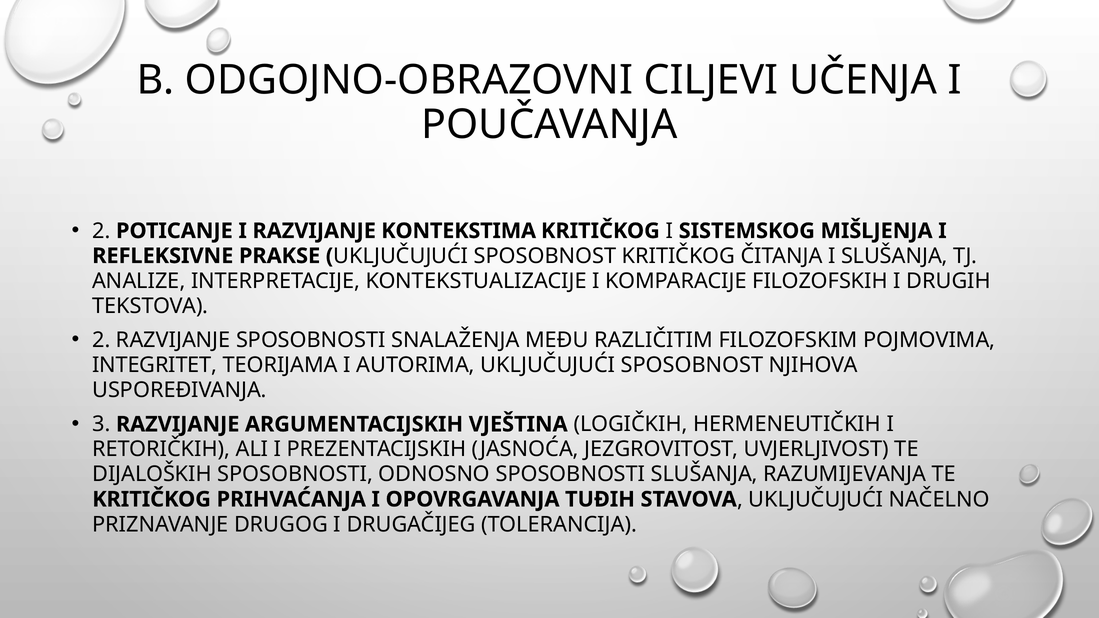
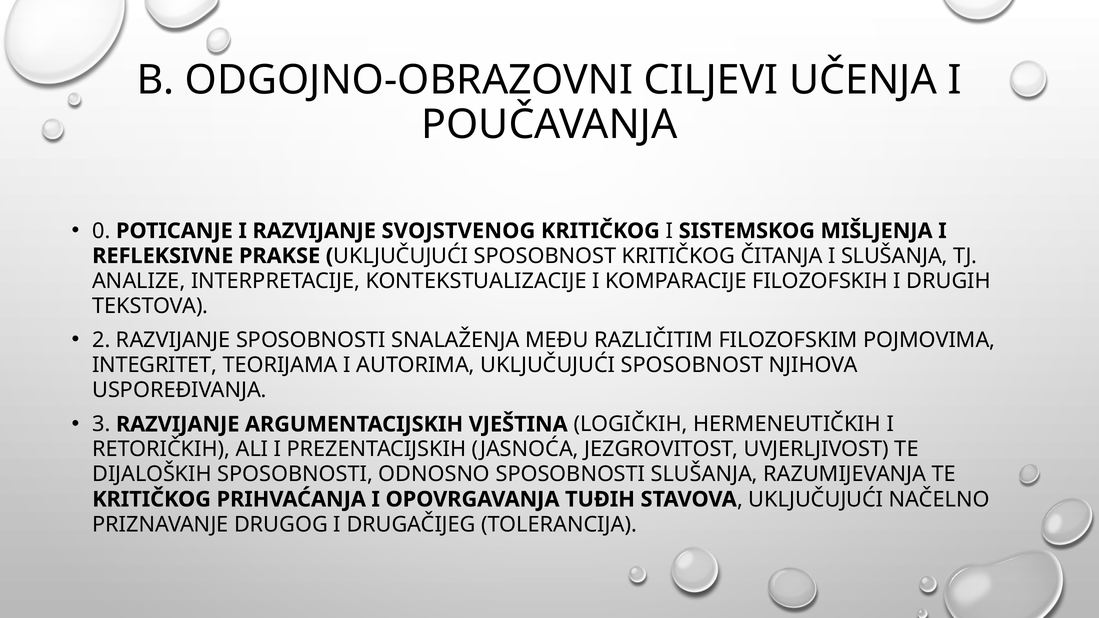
2 at (101, 231): 2 -> 0
KONTEKSTIMA: KONTEKSTIMA -> SVOJSTVENOG
